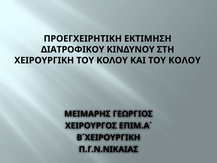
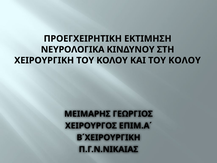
ΔΙΑΤΡΟΦΙΚΟΥ: ΔΙΑΤΡΟΦΙΚΟΥ -> ΝΕΥΡΟΛΟΓΙΚΑ
